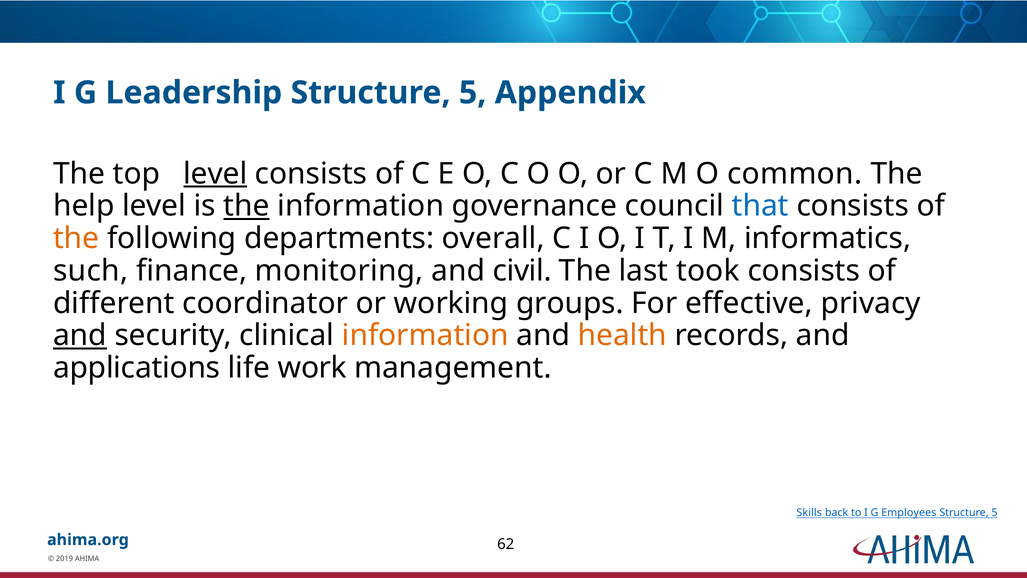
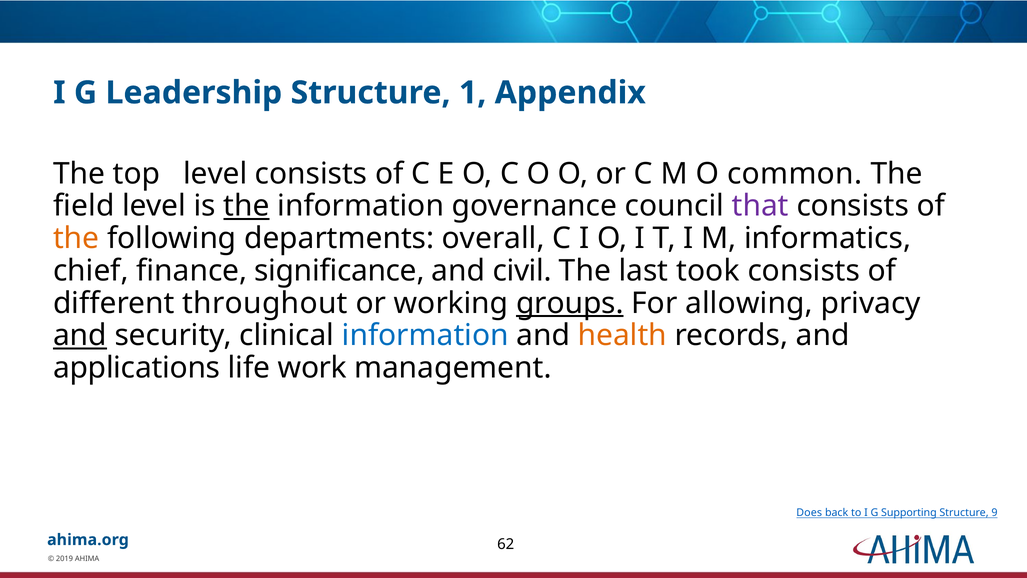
Leadership Structure 5: 5 -> 1
level at (215, 174) underline: present -> none
help: help -> field
that colour: blue -> purple
such: such -> chief
monitoring: monitoring -> significance
coordinator: coordinator -> throughout
groups underline: none -> present
effective: effective -> allowing
information at (425, 335) colour: orange -> blue
Skills: Skills -> Does
Employees: Employees -> Supporting
5 at (994, 513): 5 -> 9
